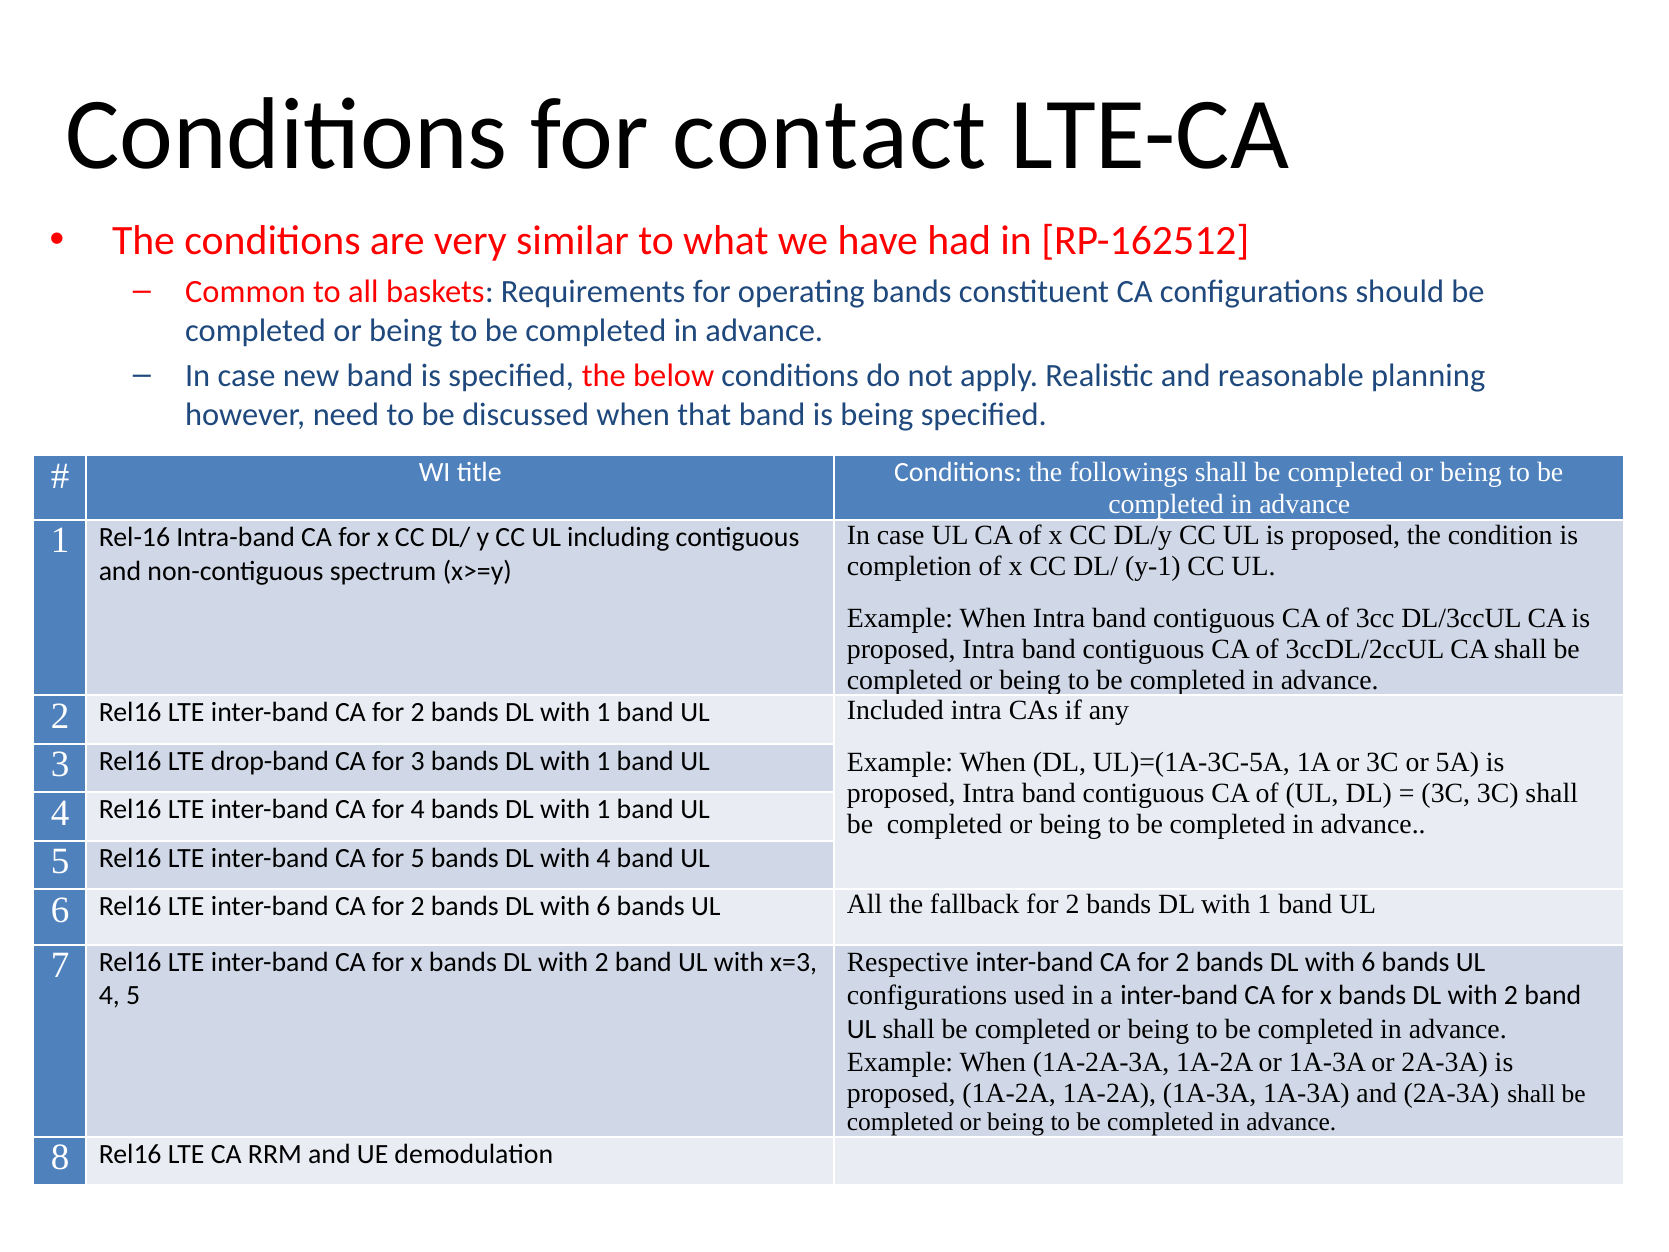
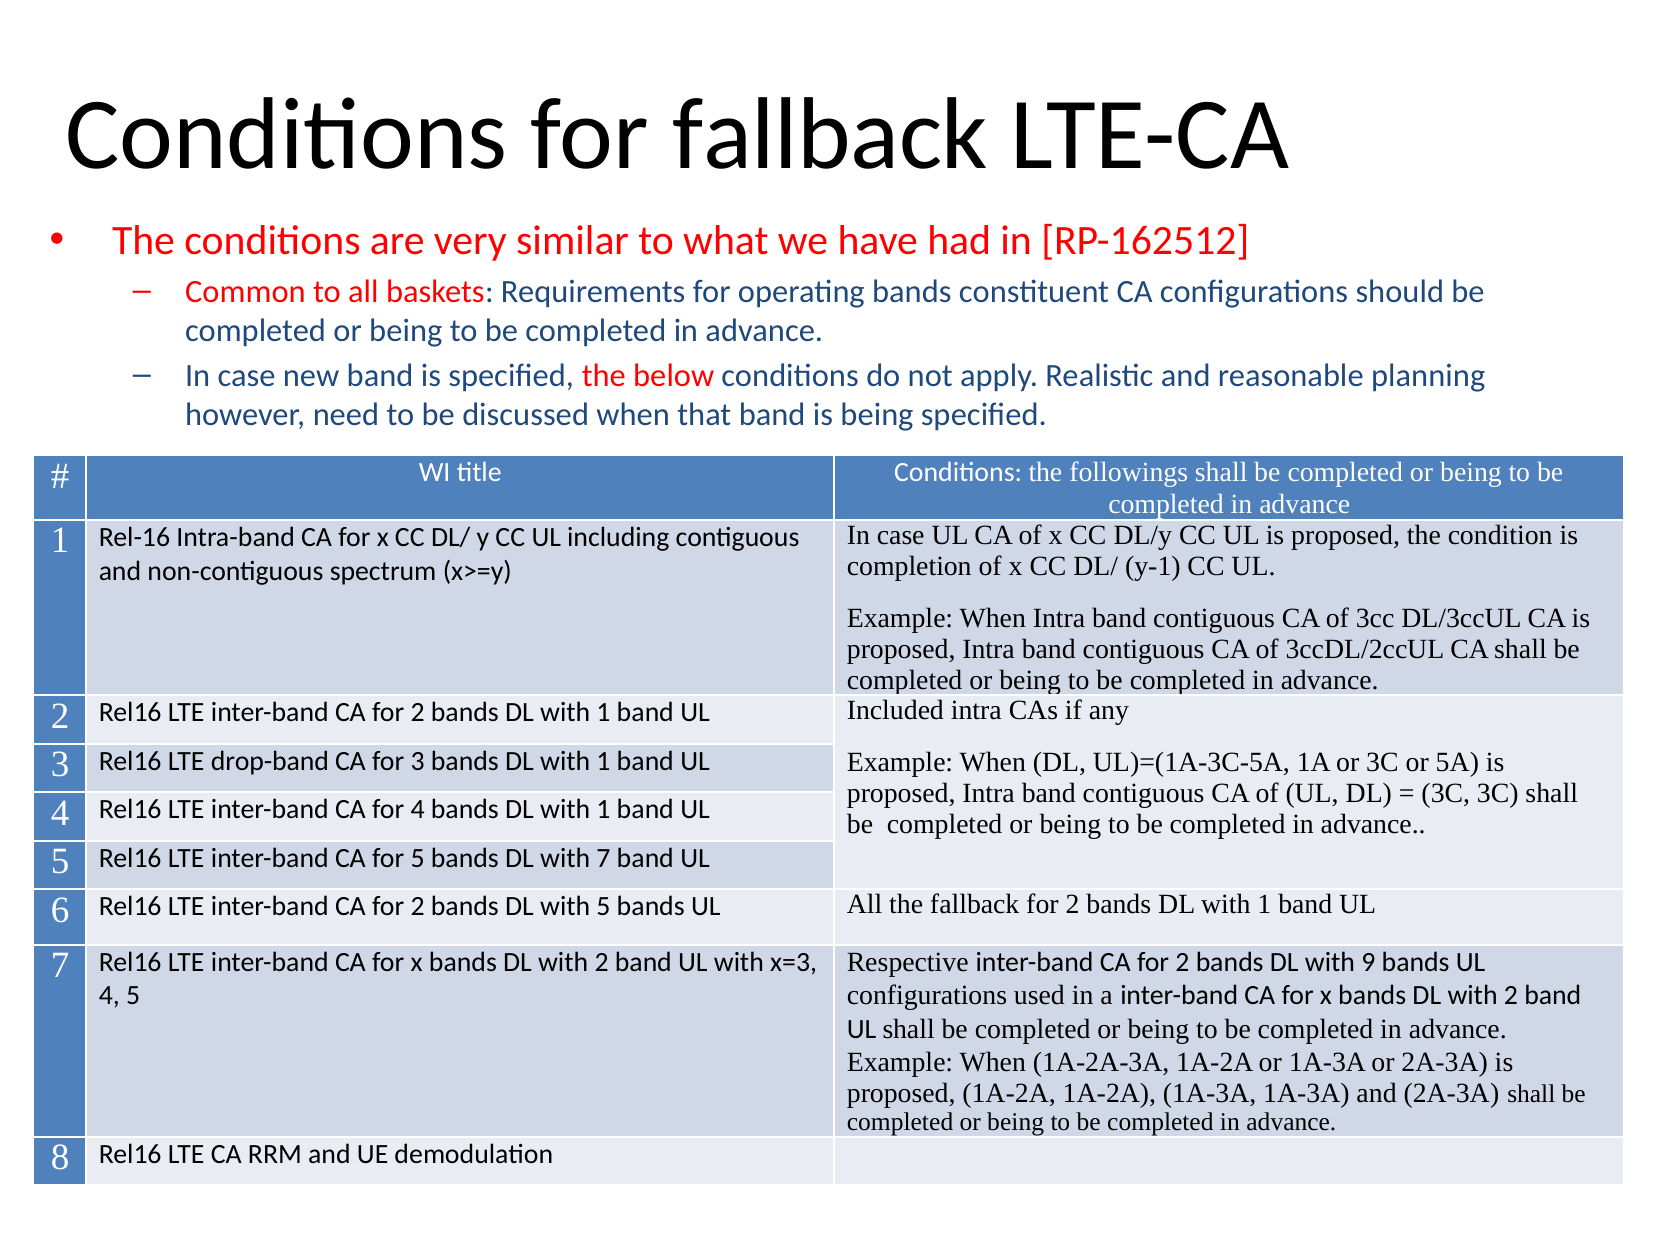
for contact: contact -> fallback
with 4: 4 -> 7
6 at (604, 906): 6 -> 5
6 at (1368, 962): 6 -> 9
